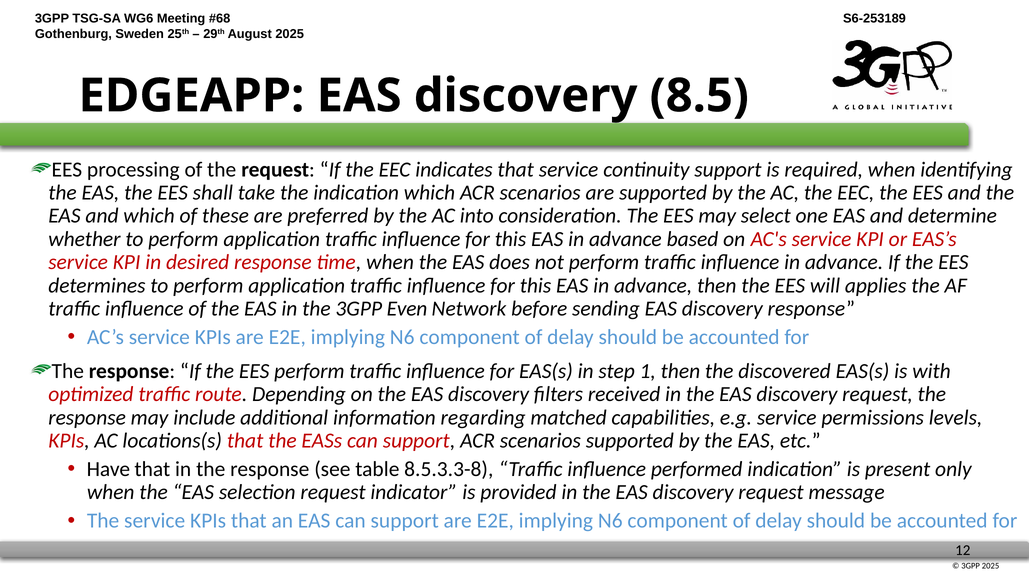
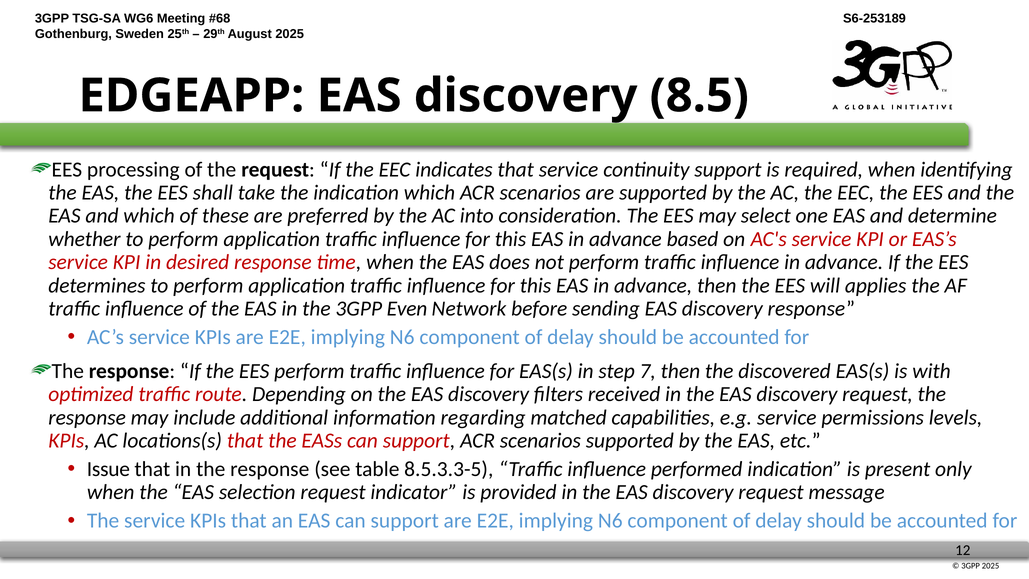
1: 1 -> 7
Have: Have -> Issue
8.5.3.3-8: 8.5.3.3-8 -> 8.5.3.3-5
